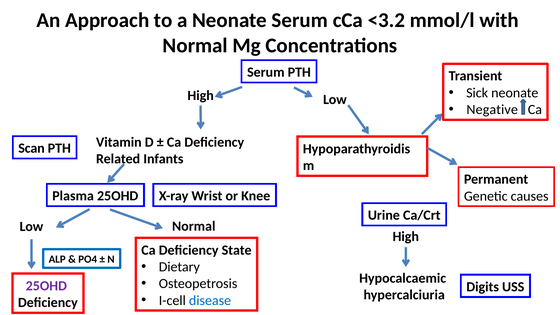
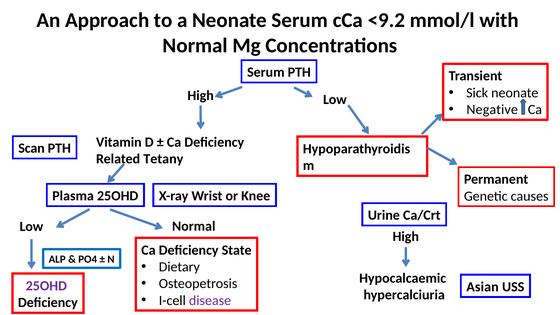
<3.2: <3.2 -> <9.2
Infants: Infants -> Tetany
Digits: Digits -> Asian
disease colour: blue -> purple
